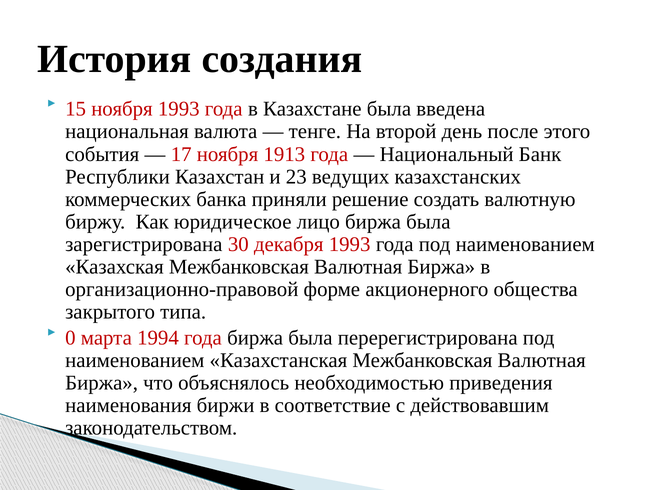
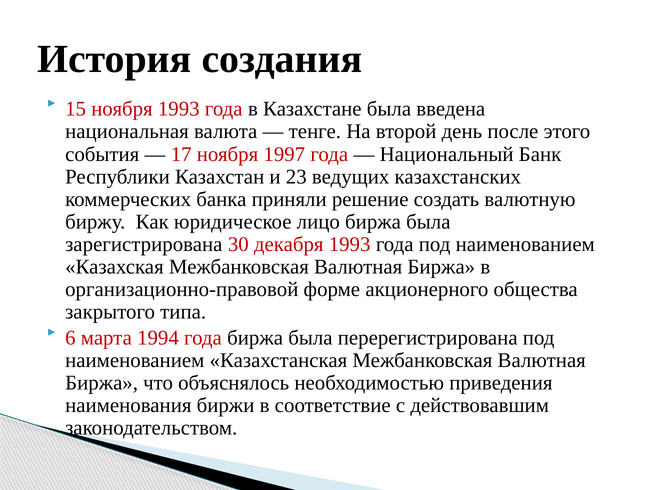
1913: 1913 -> 1997
0: 0 -> 6
